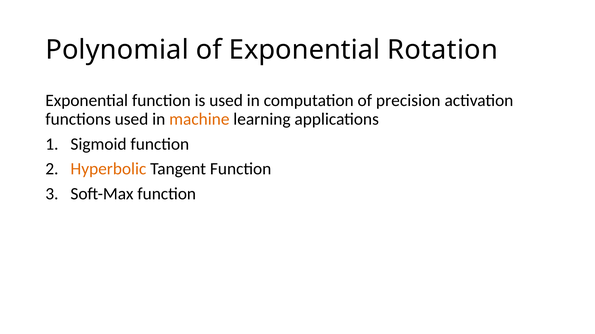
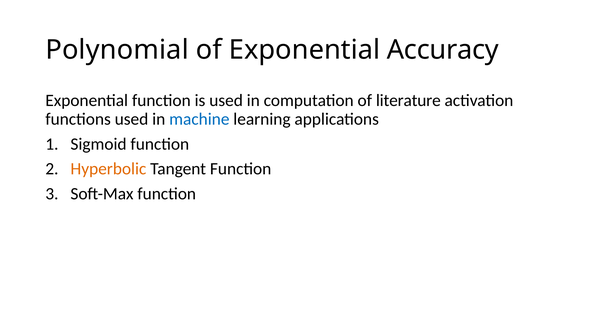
Rotation: Rotation -> Accuracy
precision: precision -> literature
machine colour: orange -> blue
